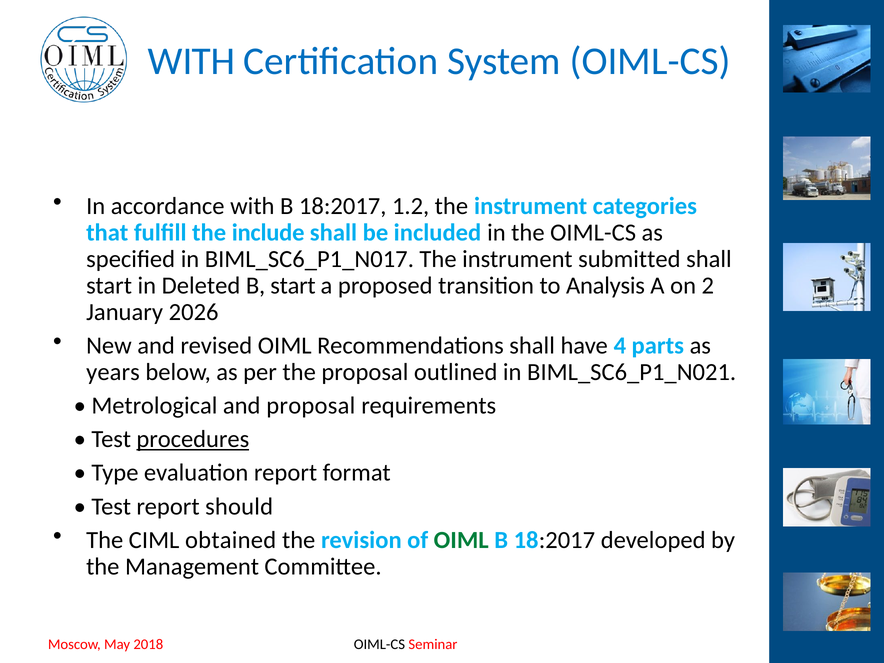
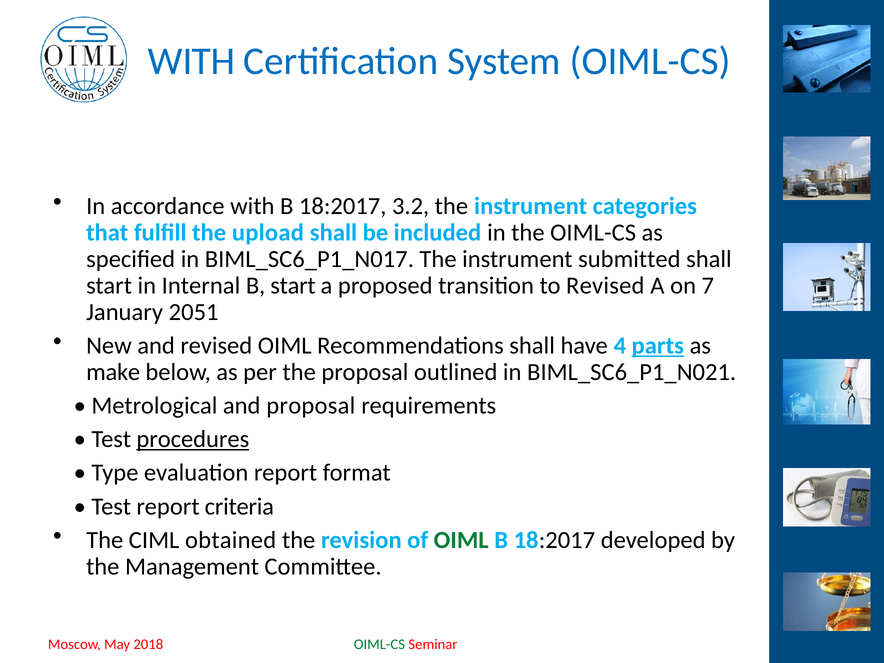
1.2: 1.2 -> 3.2
include: include -> upload
Deleted: Deleted -> Internal
to Analysis: Analysis -> Revised
2: 2 -> 7
2026: 2026 -> 2051
parts underline: none -> present
years: years -> make
should: should -> criteria
OIML-CS at (379, 644) colour: black -> green
